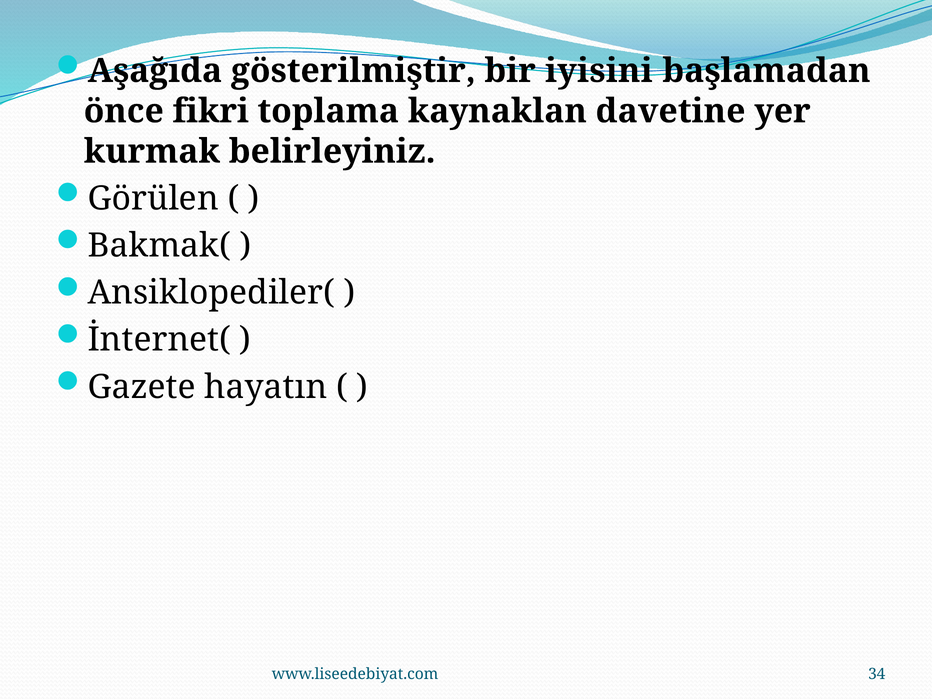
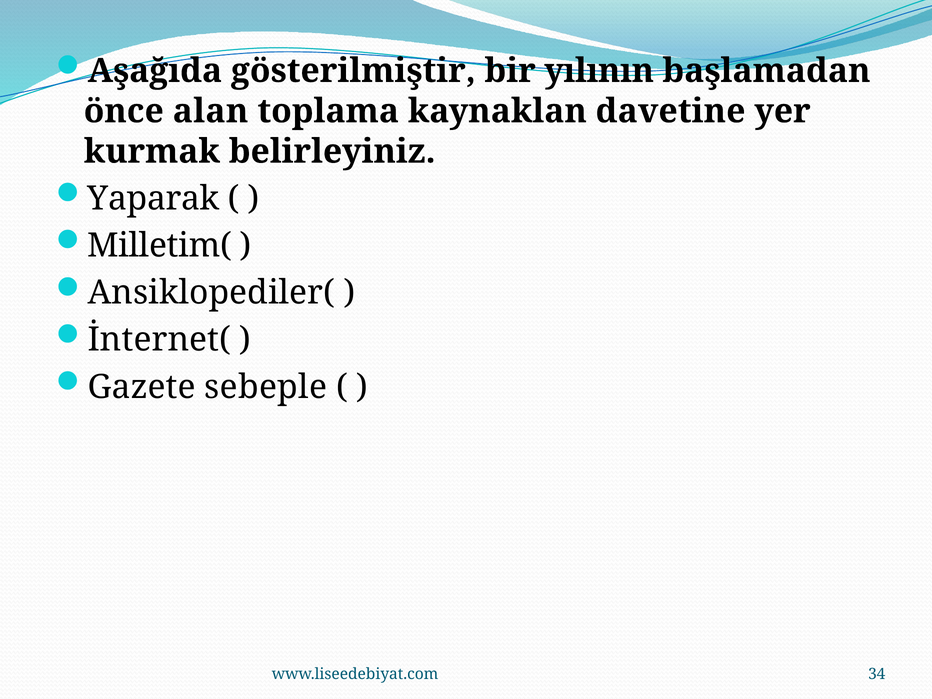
iyisini: iyisini -> yılının
fikri: fikri -> alan
Görülen: Görülen -> Yaparak
Bakmak(: Bakmak( -> Milletim(
hayatın: hayatın -> sebeple
